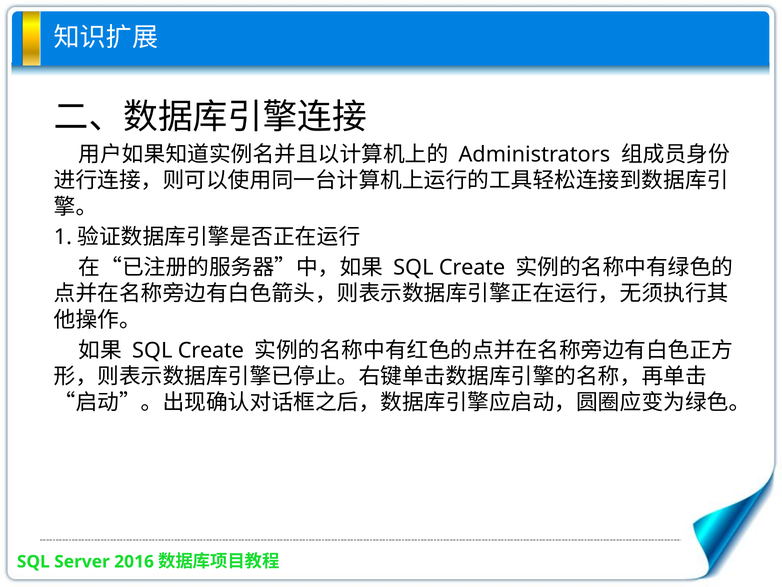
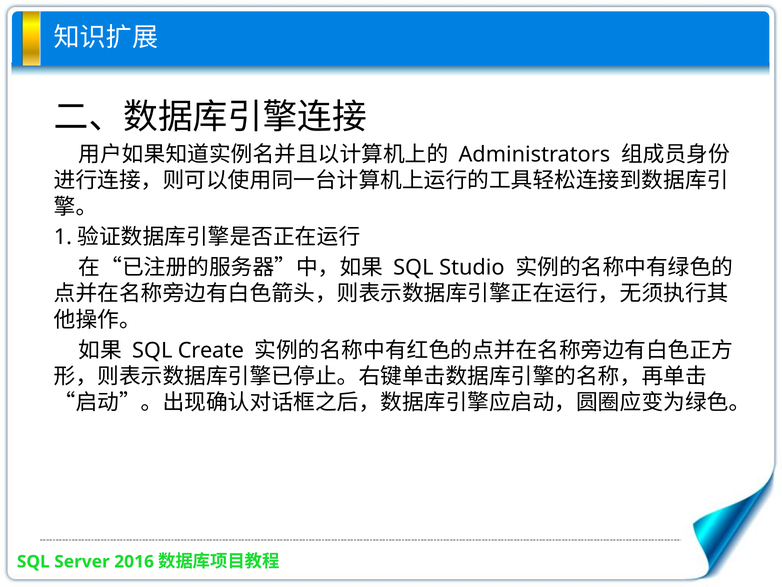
Create at (472, 267): Create -> Studio
